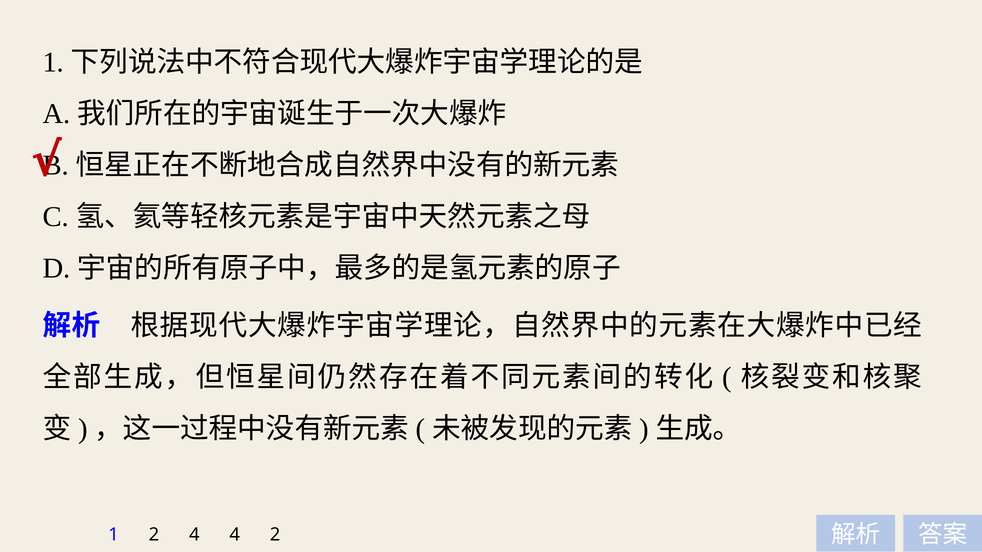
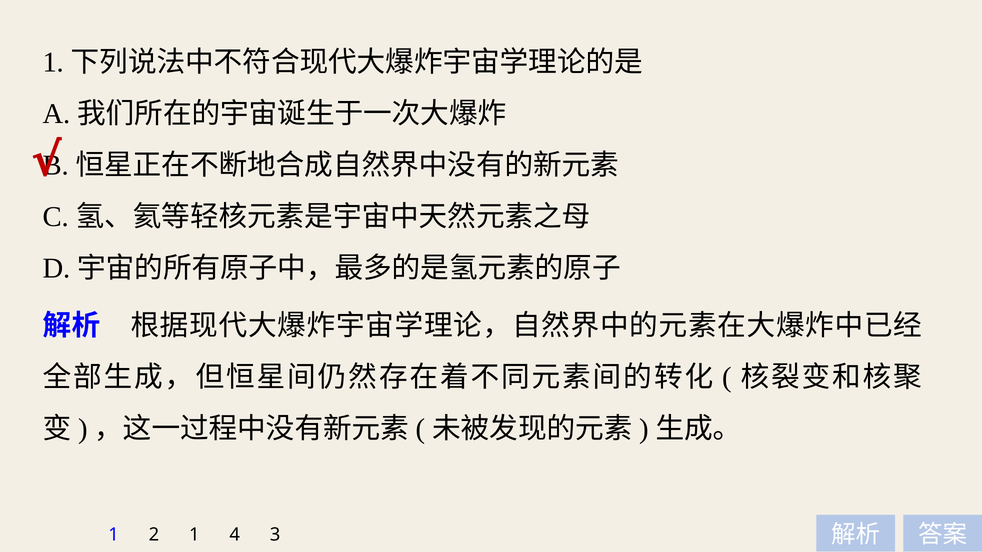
2 4: 4 -> 1
4 2: 2 -> 3
